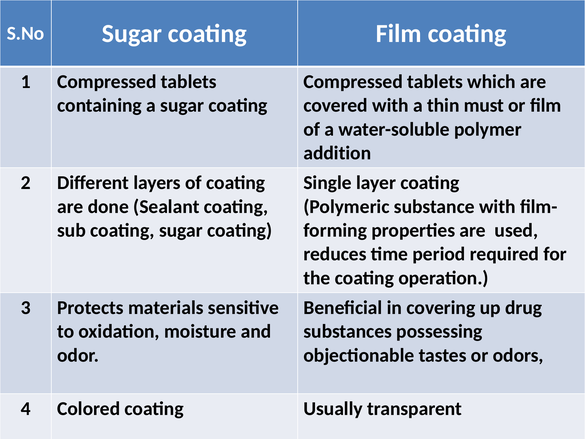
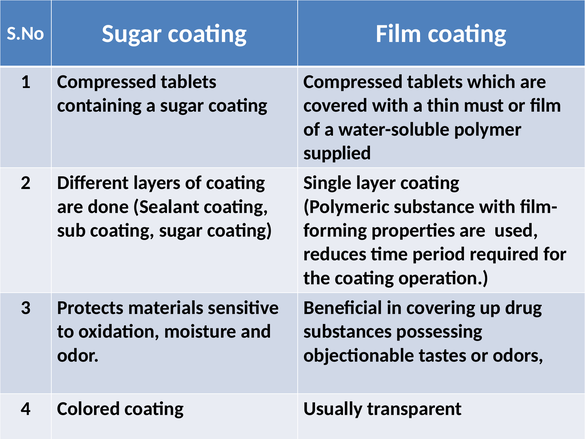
addition: addition -> supplied
